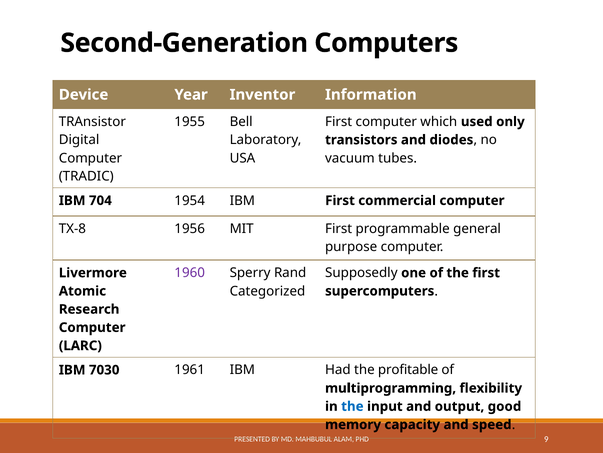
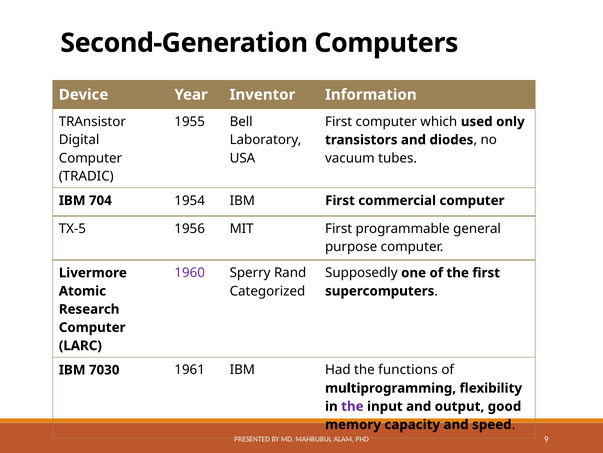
TX-8: TX-8 -> TX-5
profitable: profitable -> functions
the at (352, 406) colour: blue -> purple
